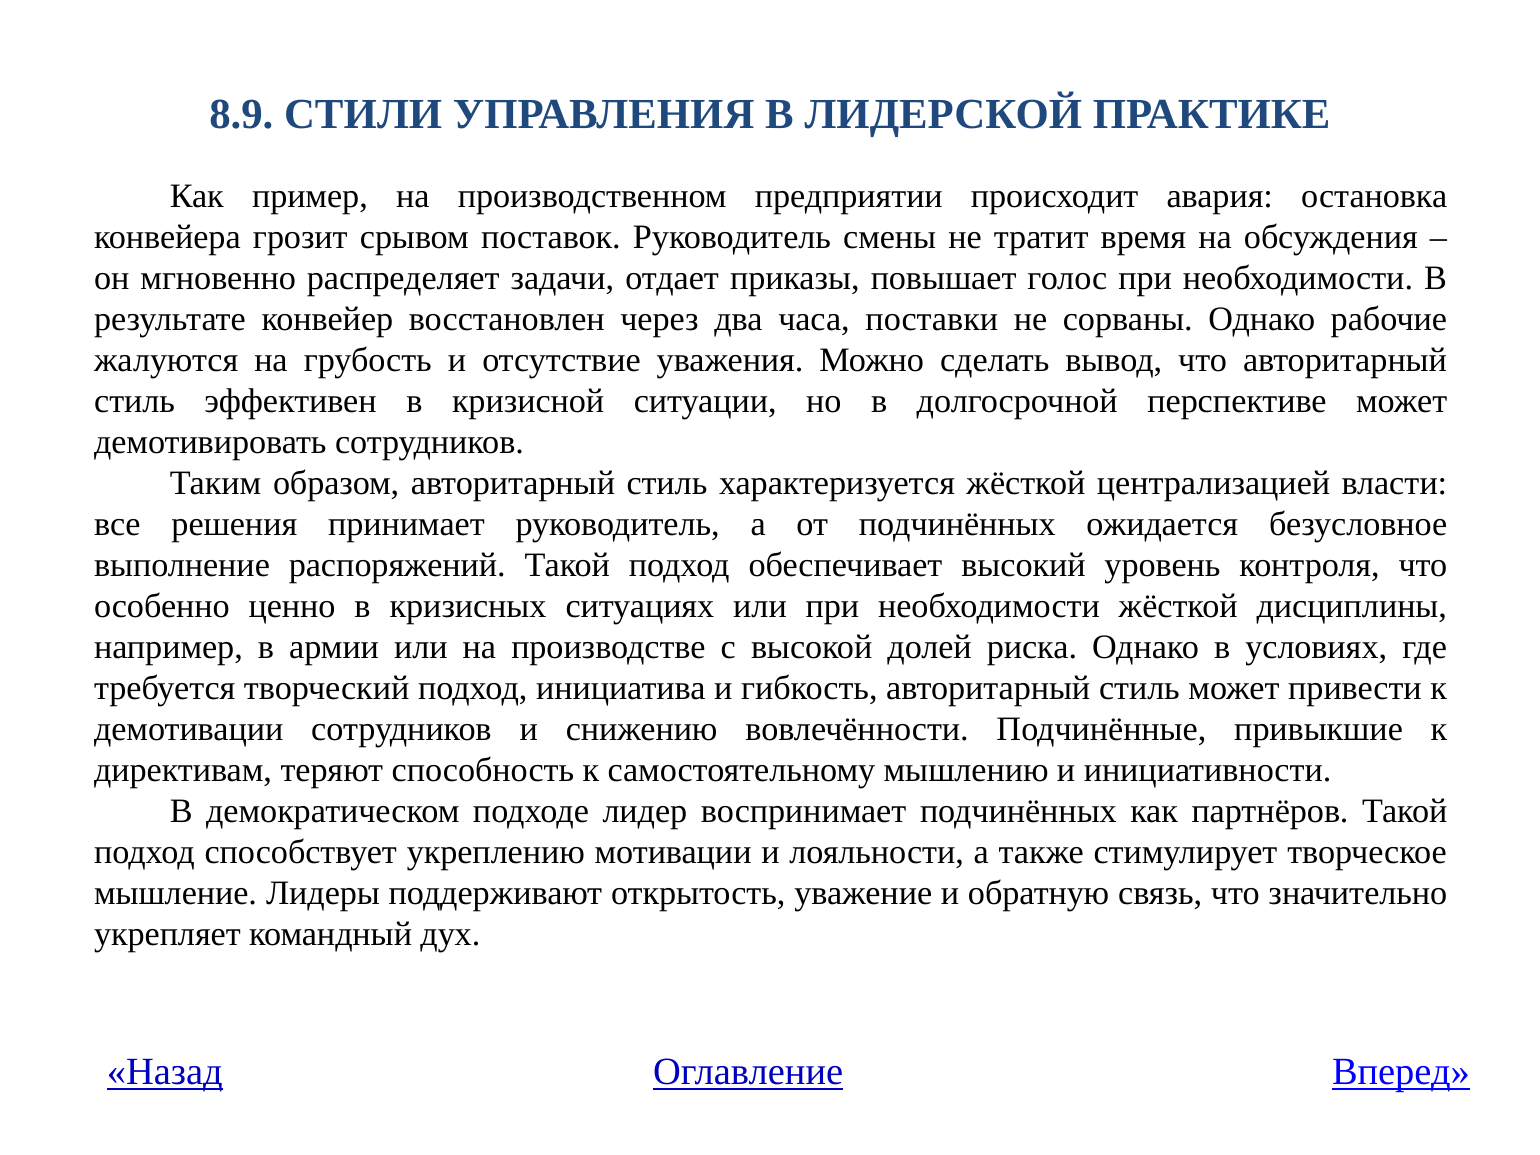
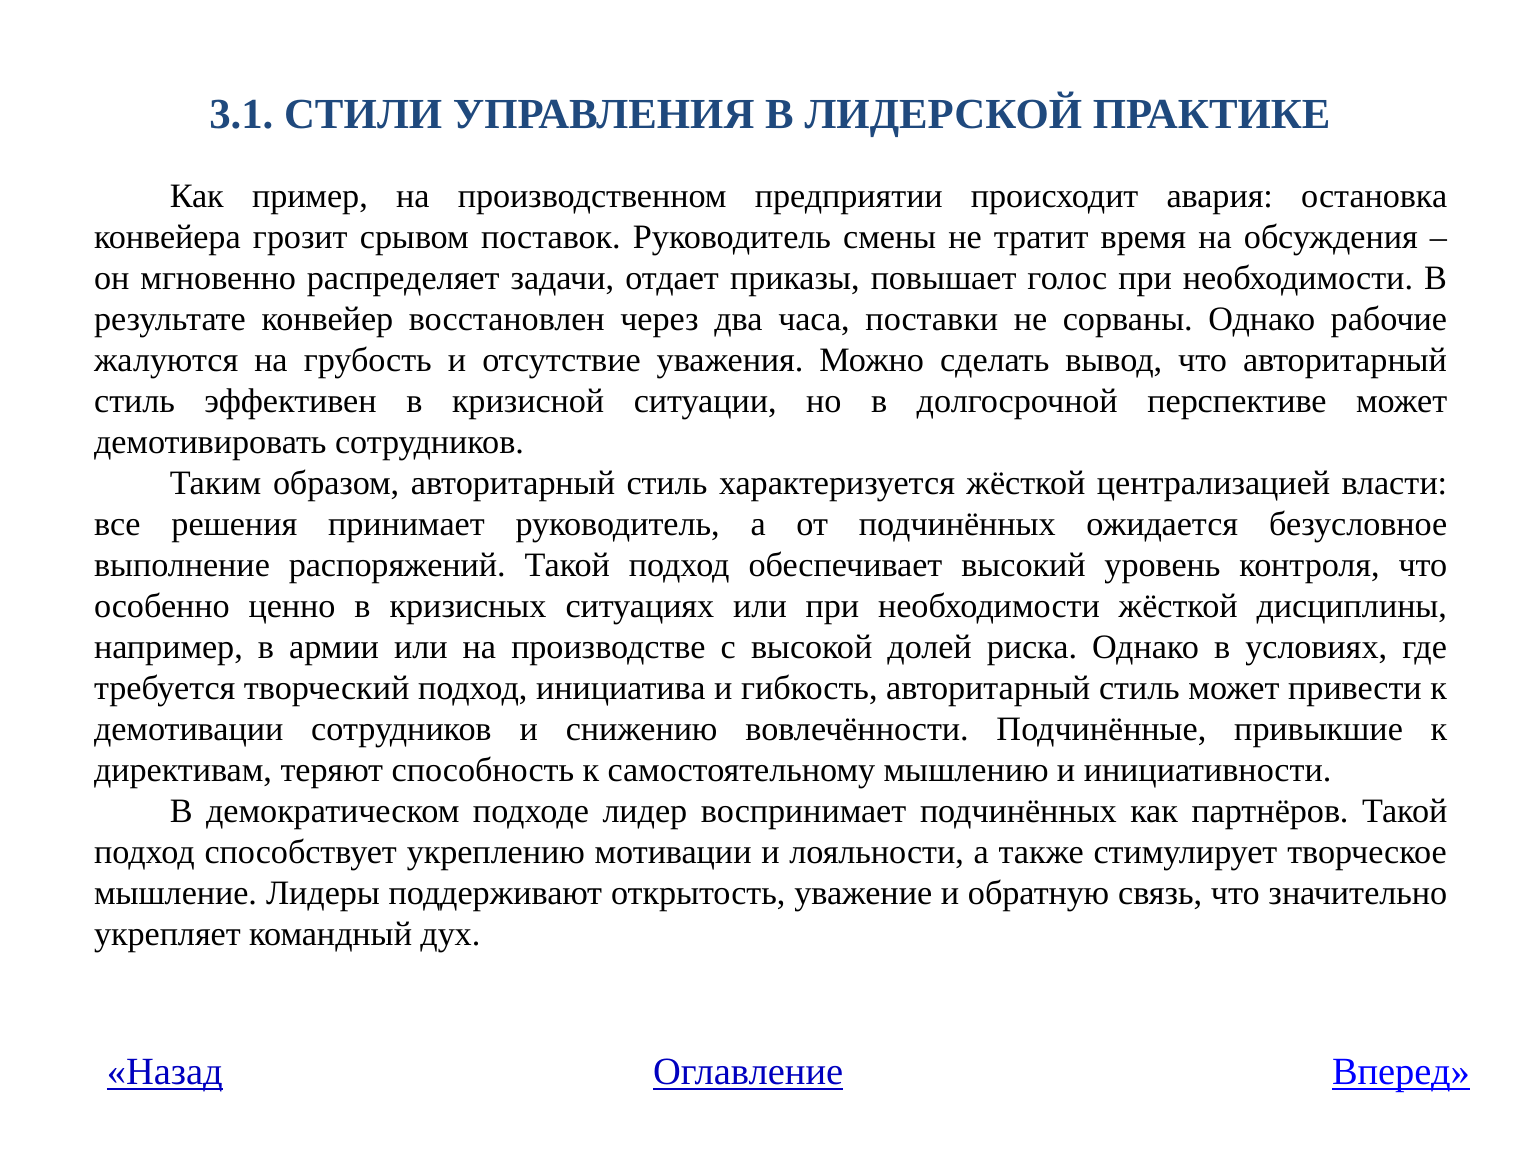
8.9: 8.9 -> 3.1
